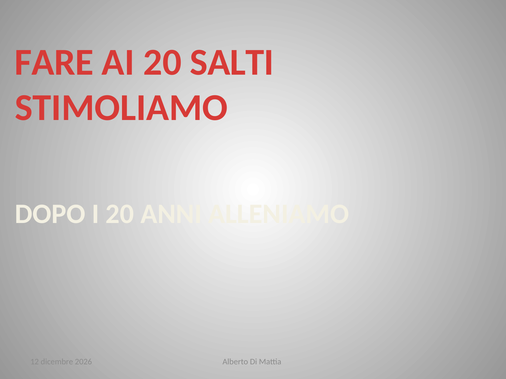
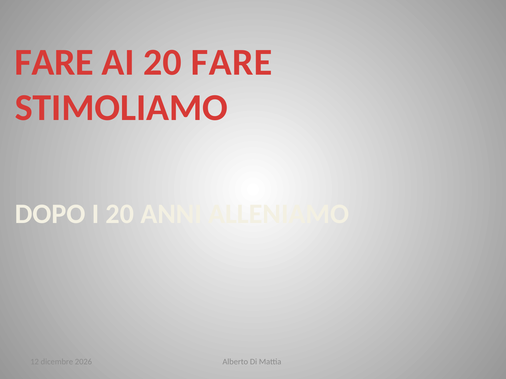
20 SALTI: SALTI -> FARE
